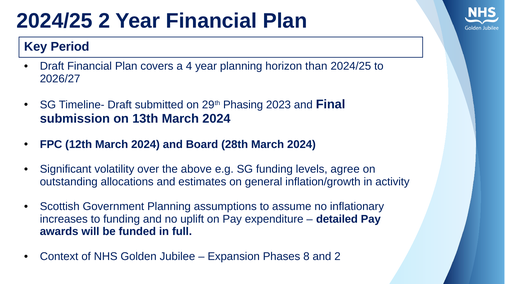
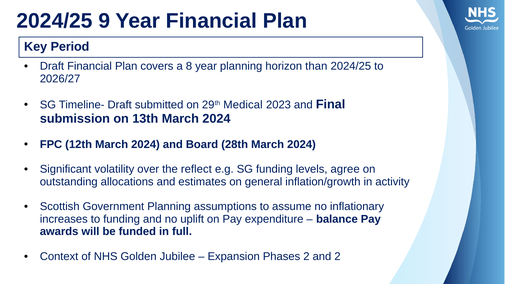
2024/25 2: 2 -> 9
4: 4 -> 8
Phasing: Phasing -> Medical
above: above -> reflect
detailed: detailed -> balance
Phases 8: 8 -> 2
